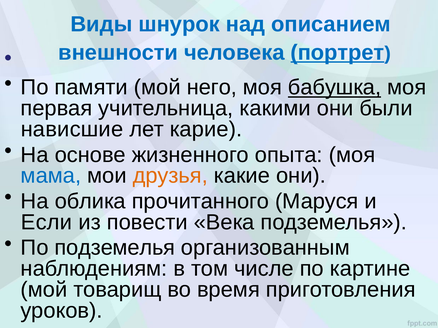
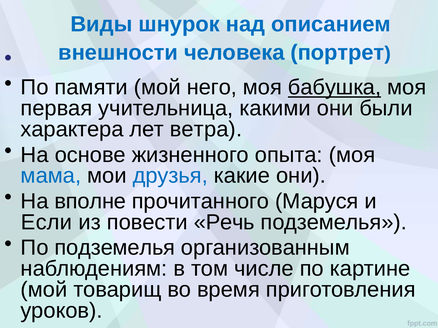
портрет underline: present -> none
нависшие: нависшие -> характера
карие: карие -> ветра
друзья colour: orange -> blue
облика: облика -> вполне
Века: Века -> Речь
